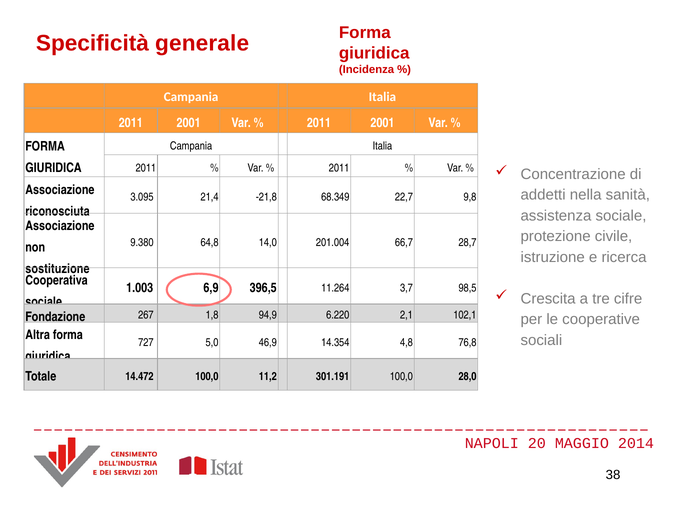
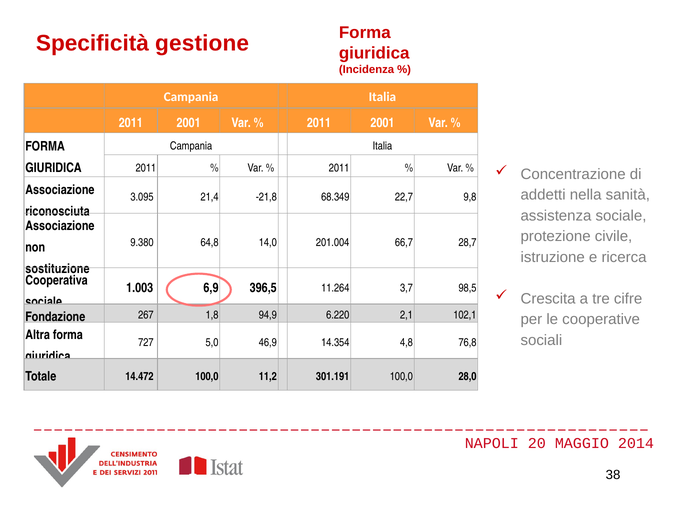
generale: generale -> gestione
